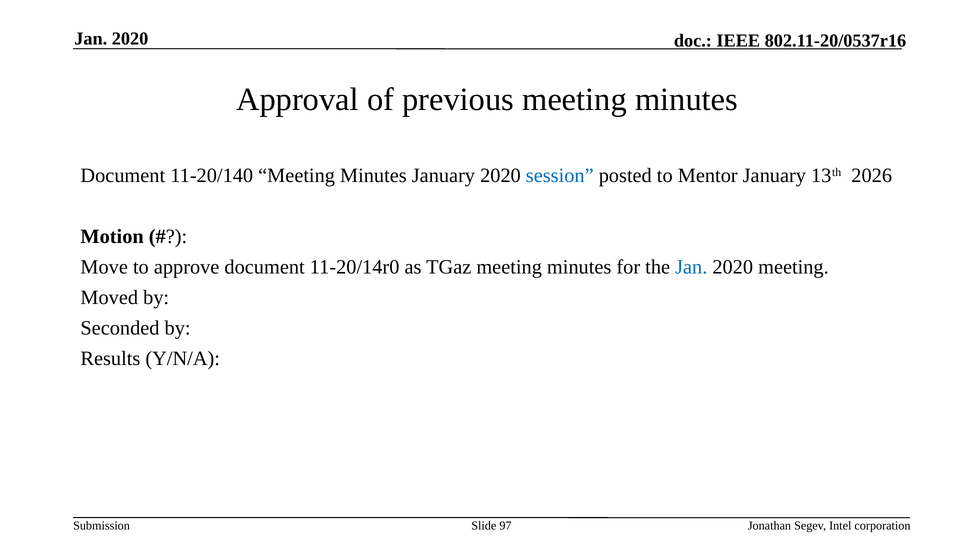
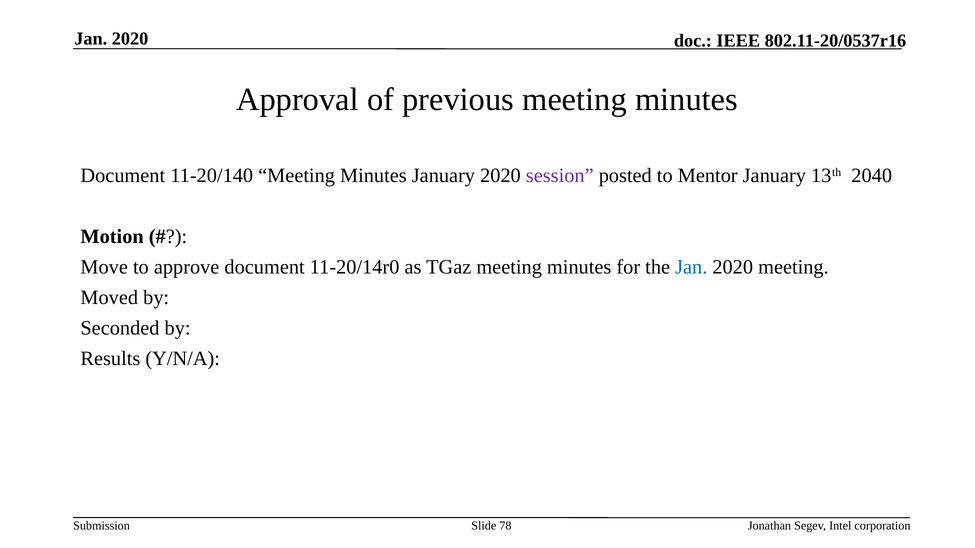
session colour: blue -> purple
2026: 2026 -> 2040
97: 97 -> 78
